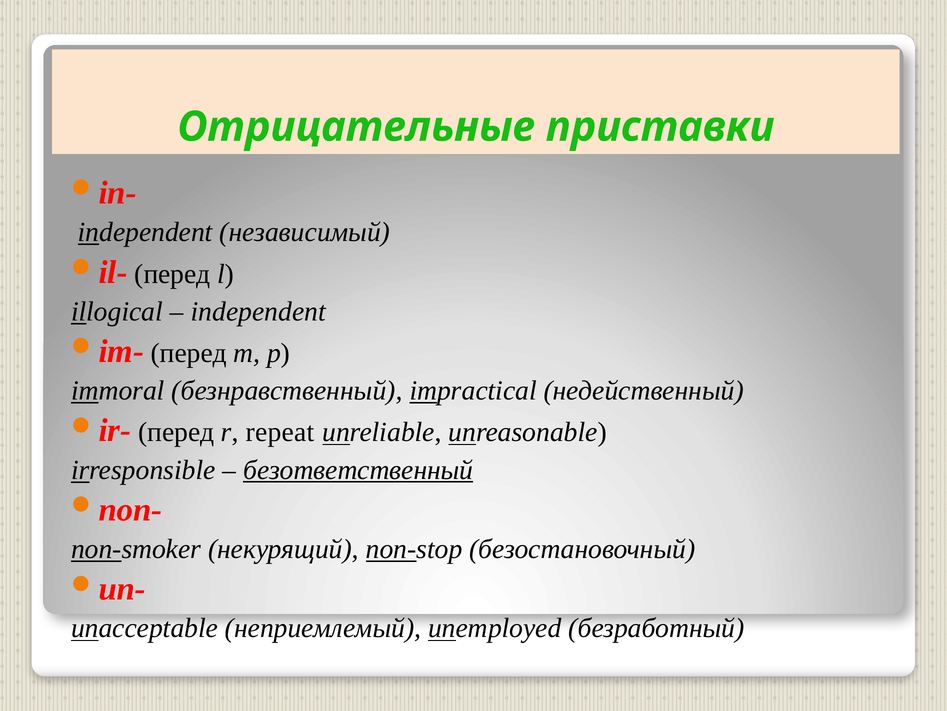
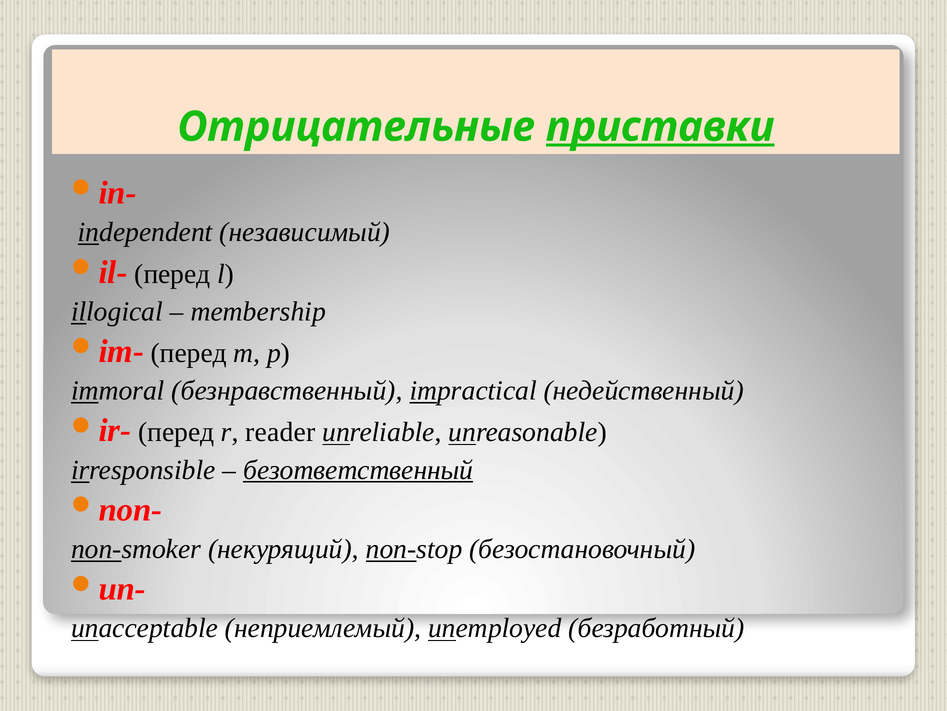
приставки underline: none -> present
independent at (258, 311): independent -> membership
repeat: repeat -> reader
